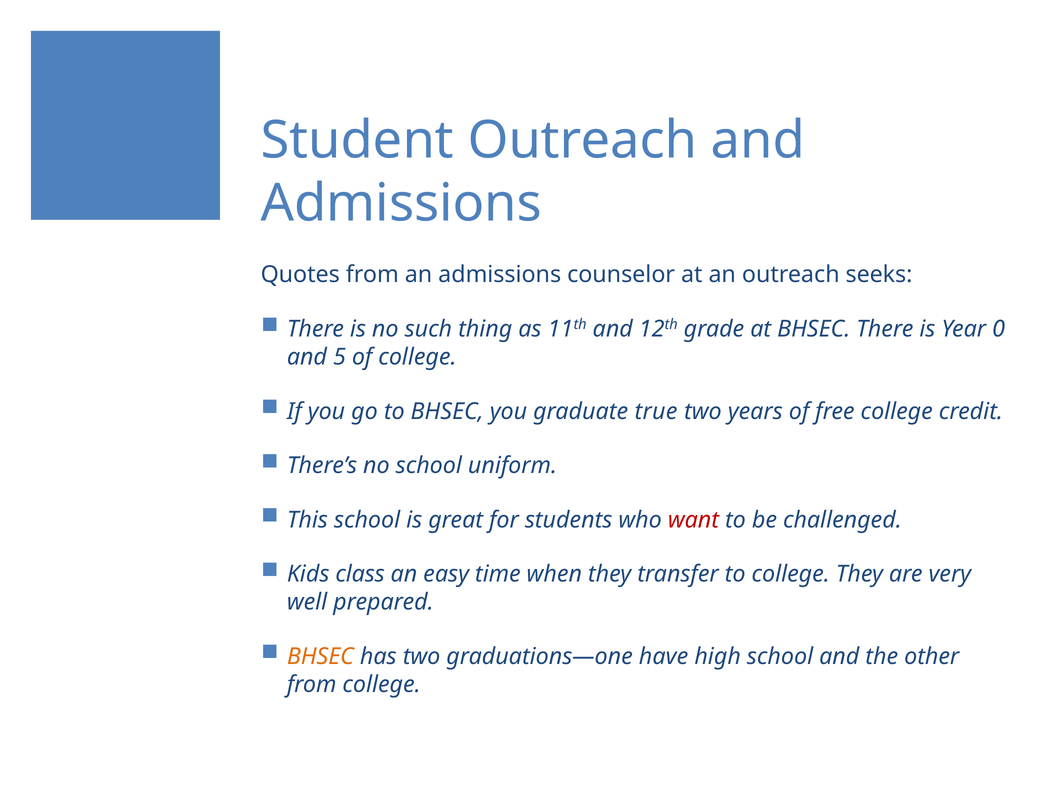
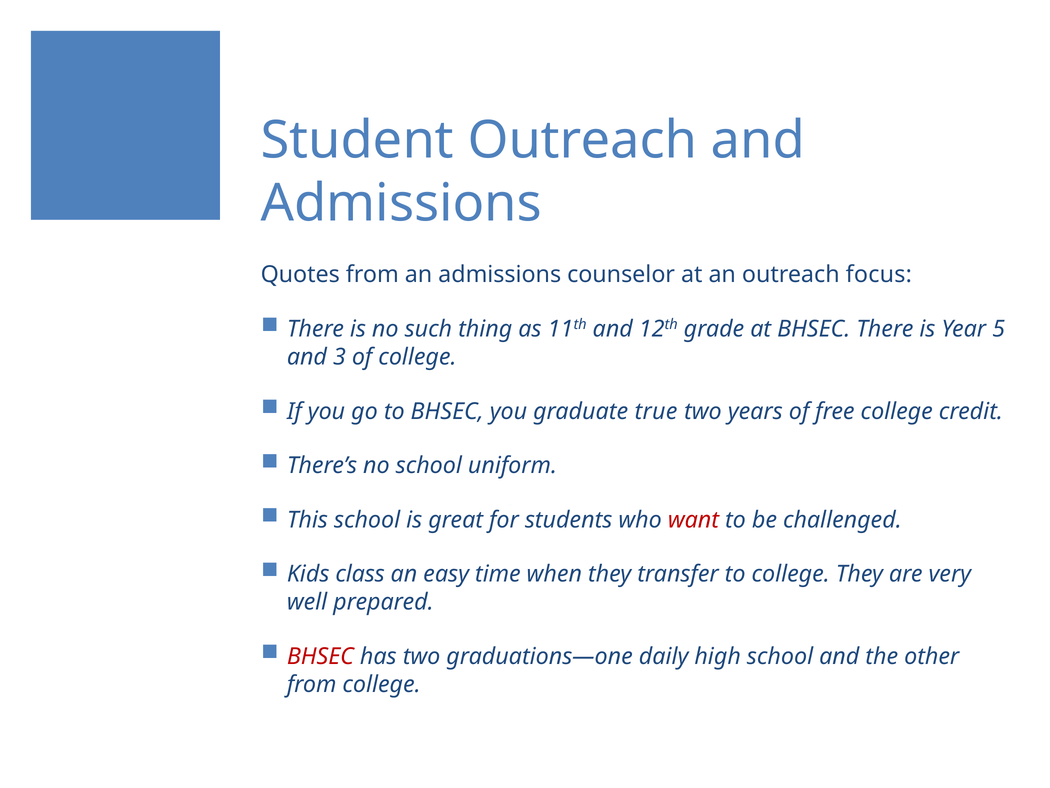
seeks: seeks -> focus
0: 0 -> 5
5: 5 -> 3
BHSEC at (320, 656) colour: orange -> red
have: have -> daily
